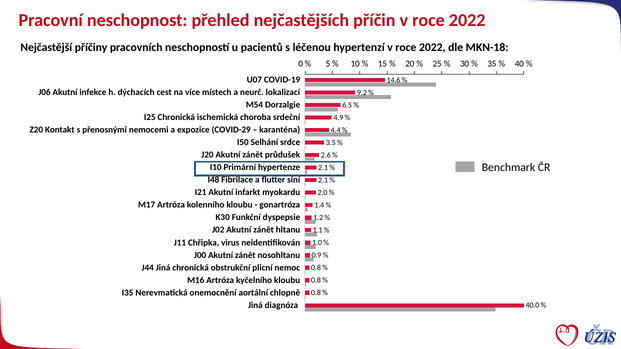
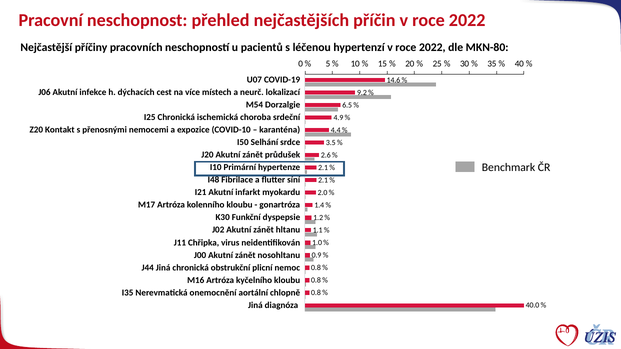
MKN-18: MKN-18 -> MKN-80
COVID-29: COVID-29 -> COVID-10
